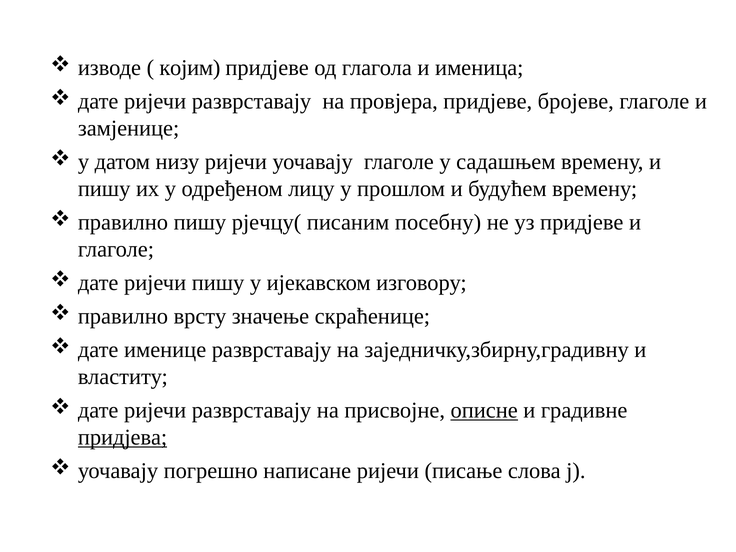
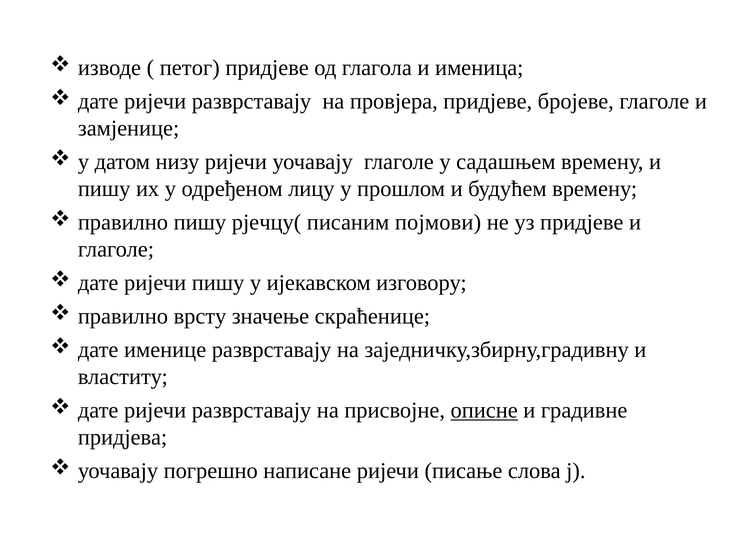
којим: којим -> петог
посебну: посебну -> појмови
придјева underline: present -> none
